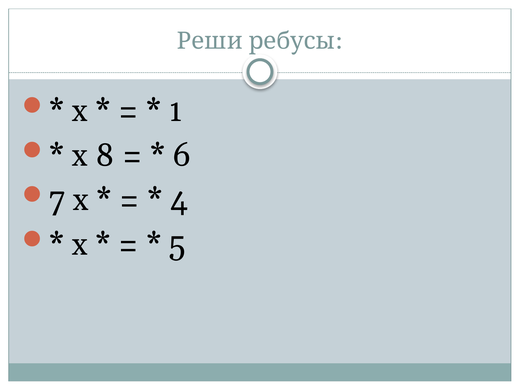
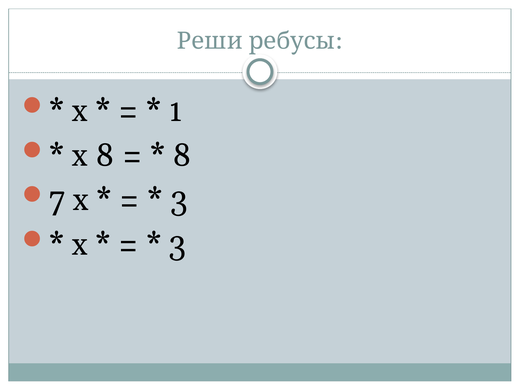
6 at (182, 155): 6 -> 8
4 at (179, 200): 4 -> 3
5 at (177, 244): 5 -> 3
